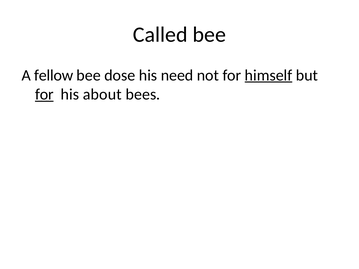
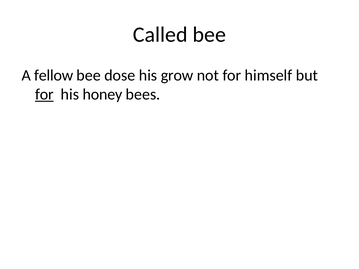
need: need -> grow
himself underline: present -> none
about: about -> honey
